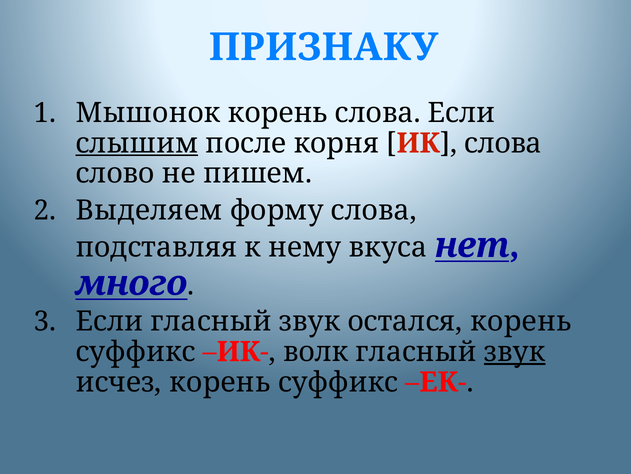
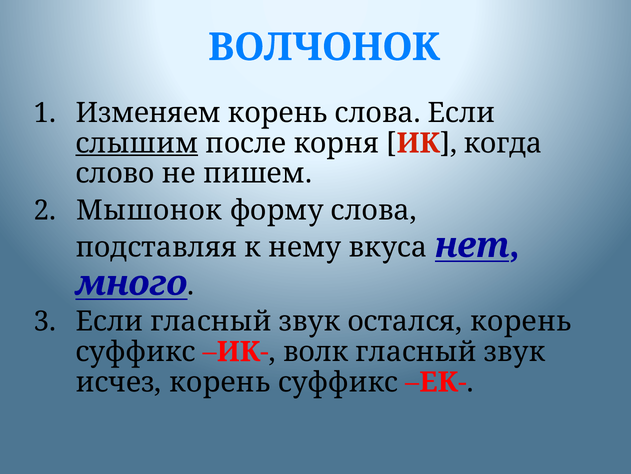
ПРИЗНАКУ: ПРИЗНАКУ -> ВОЛЧОНОК
Мышонок: Мышонок -> Изменяем
ИК слова: слова -> когда
Выделяем: Выделяем -> Мышонок
звук at (515, 351) underline: present -> none
